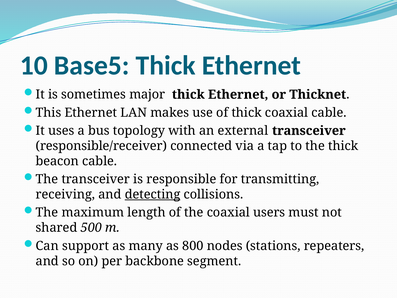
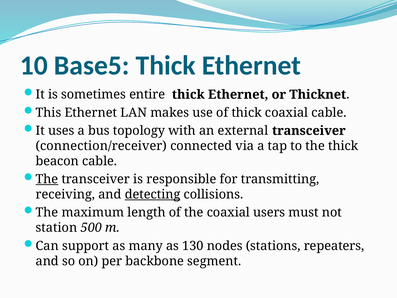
major: major -> entire
responsible/receiver: responsible/receiver -> connection/receiver
The at (47, 179) underline: none -> present
shared: shared -> station
800: 800 -> 130
